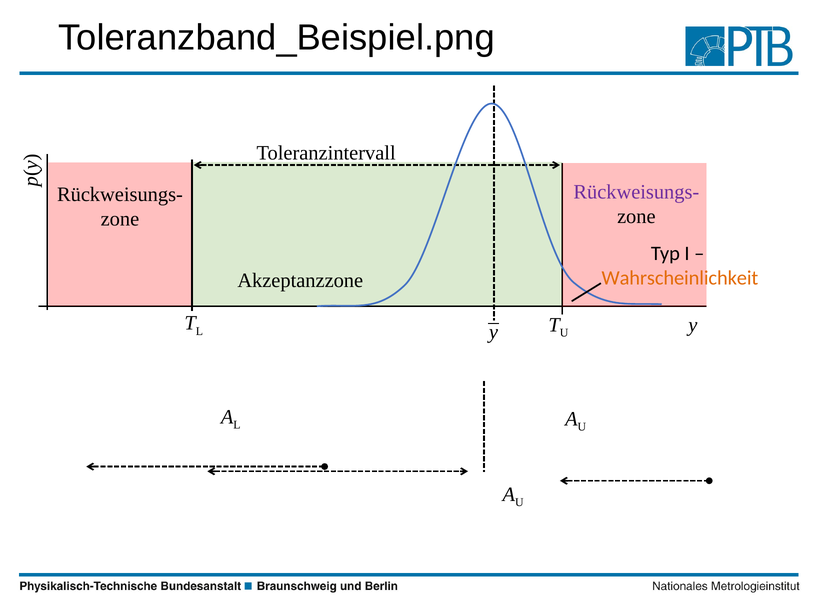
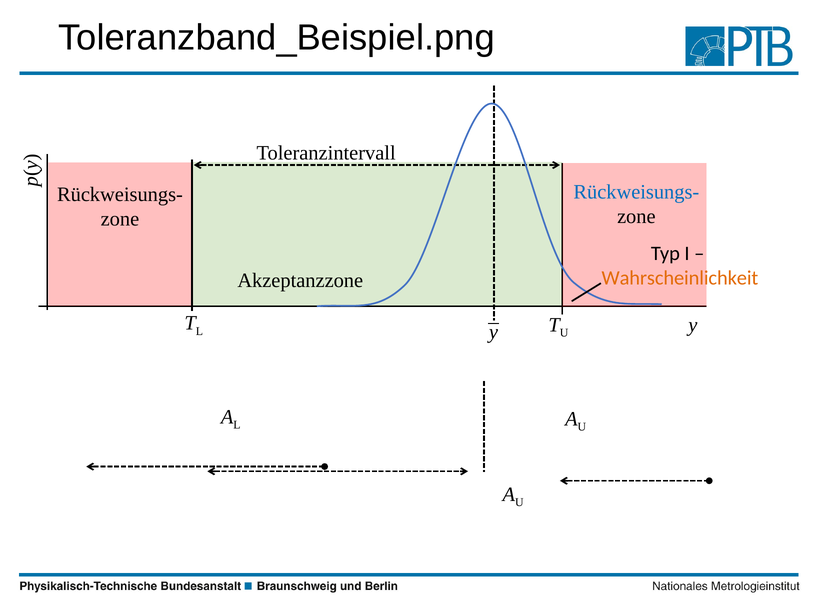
Rückweisungs- at (636, 192) colour: purple -> blue
